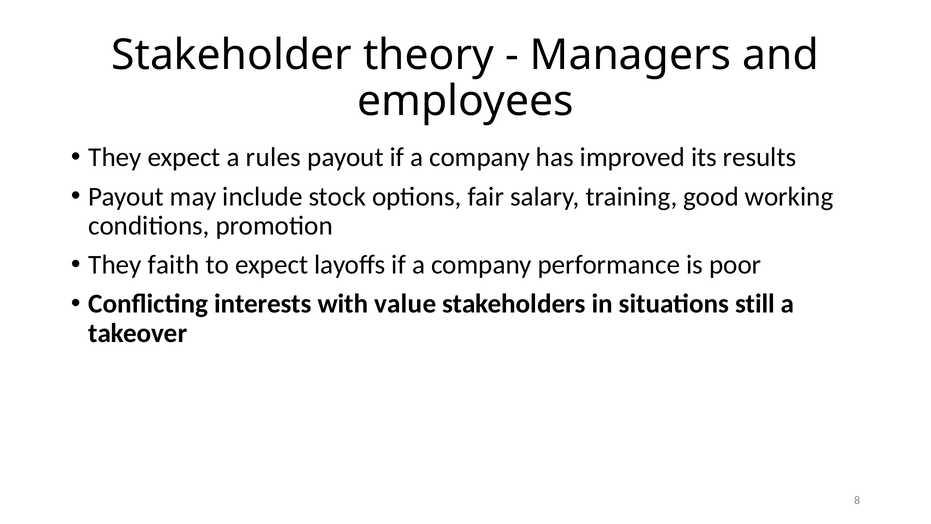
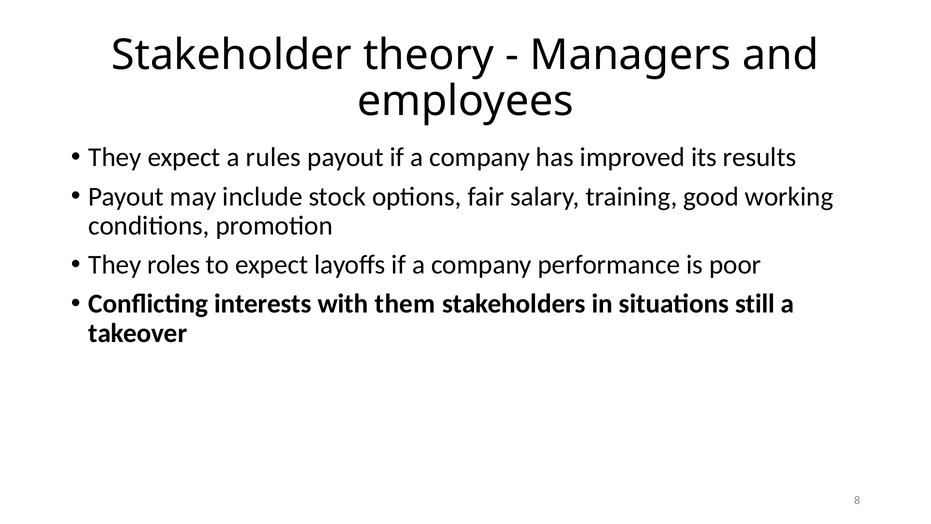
faith: faith -> roles
value: value -> them
